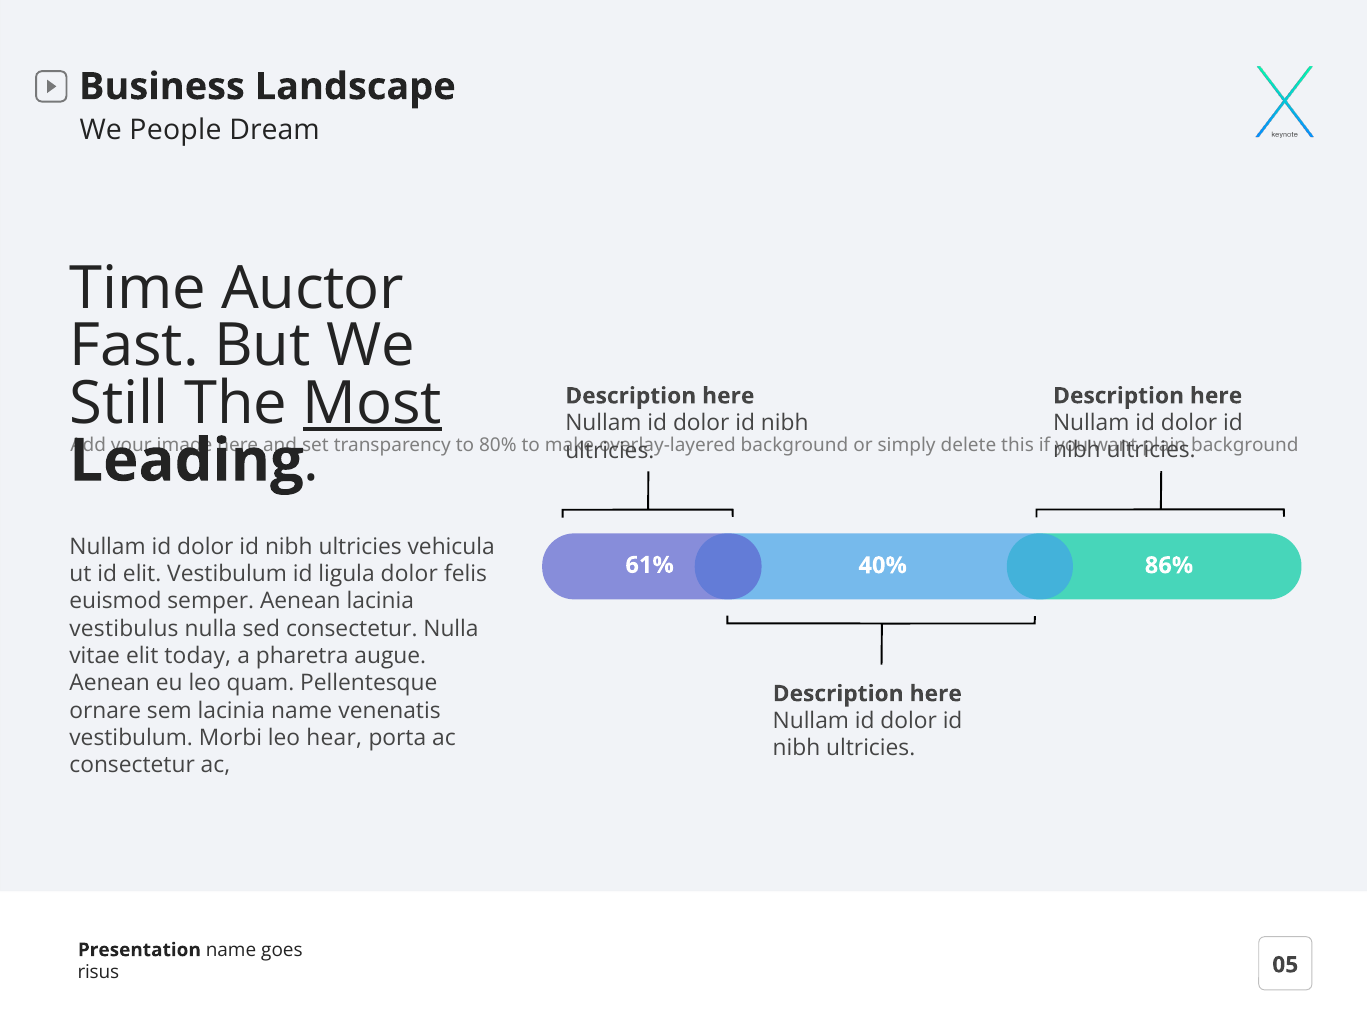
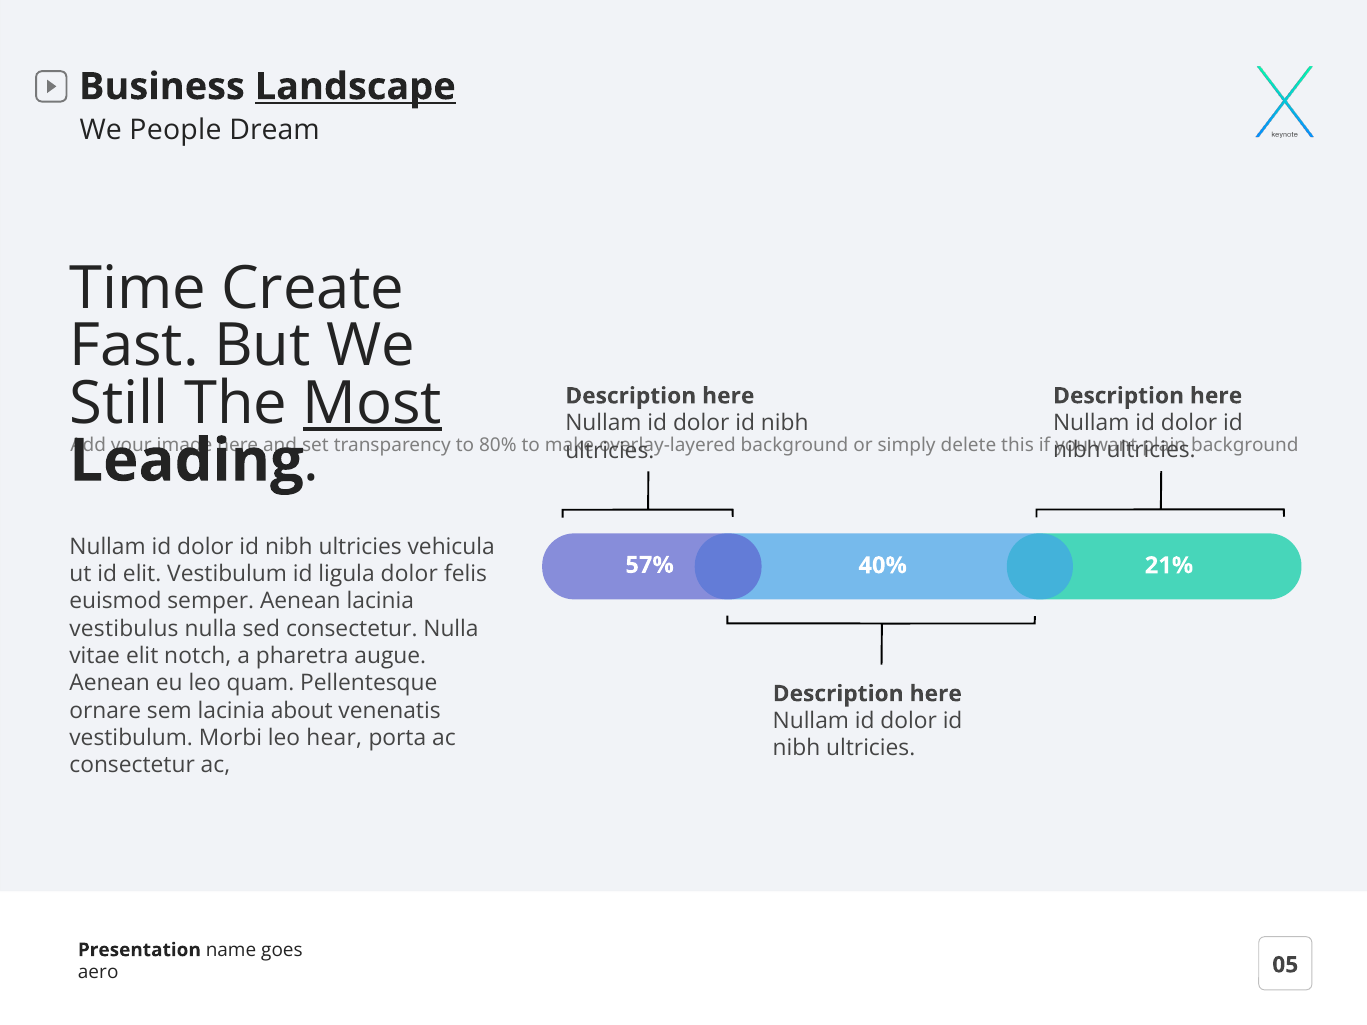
Landscape underline: none -> present
Auctor: Auctor -> Create
61%: 61% -> 57%
86%: 86% -> 21%
today: today -> notch
lacinia name: name -> about
risus: risus -> aero
